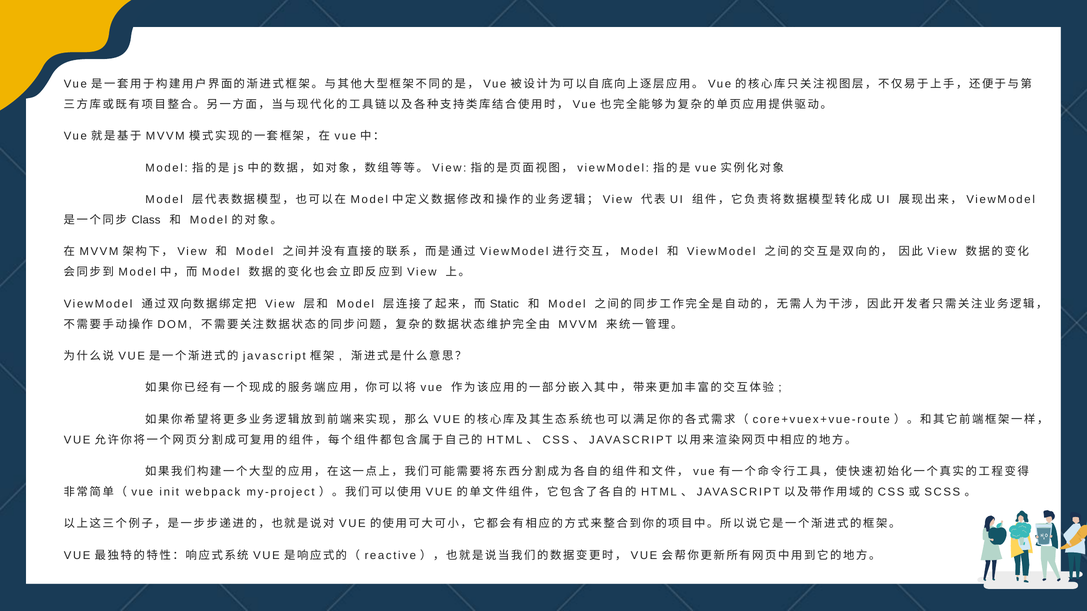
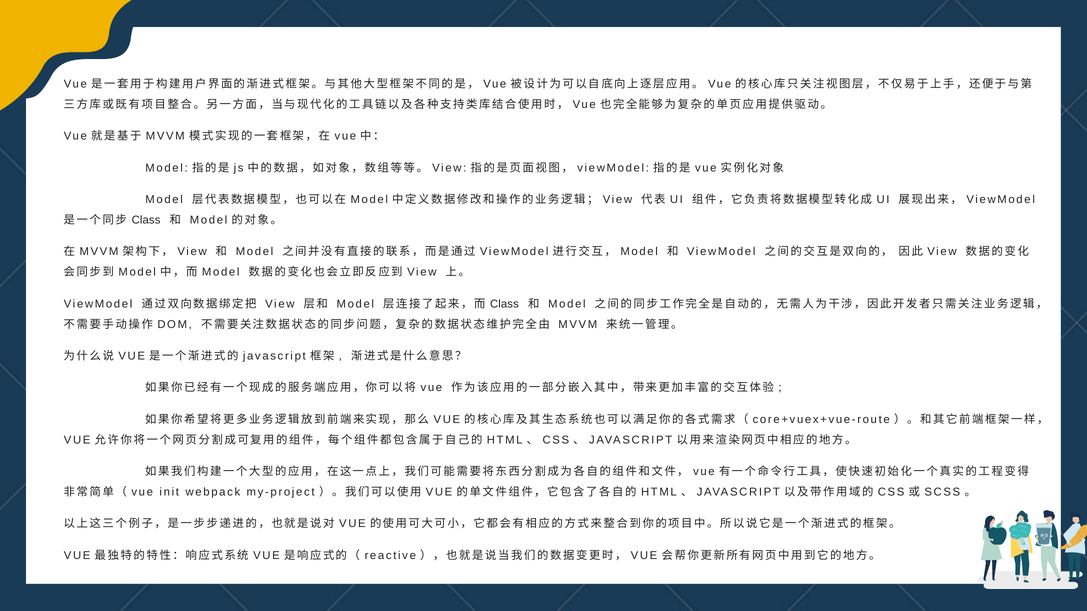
Static at (504, 304): Static -> Class
